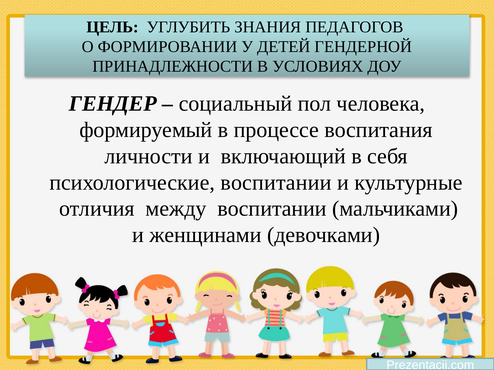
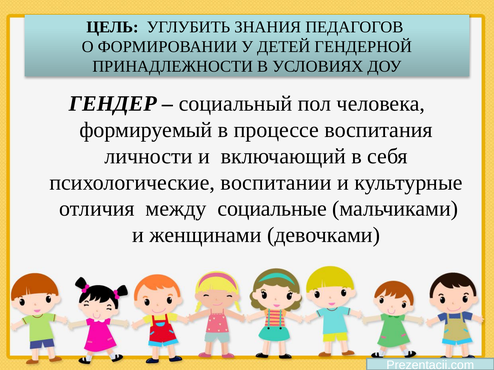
между воспитании: воспитании -> социальные
